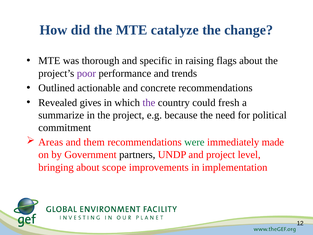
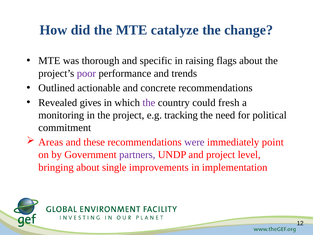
summarize: summarize -> monitoring
because: because -> tracking
them: them -> these
were colour: green -> purple
made: made -> point
partners colour: black -> purple
scope: scope -> single
